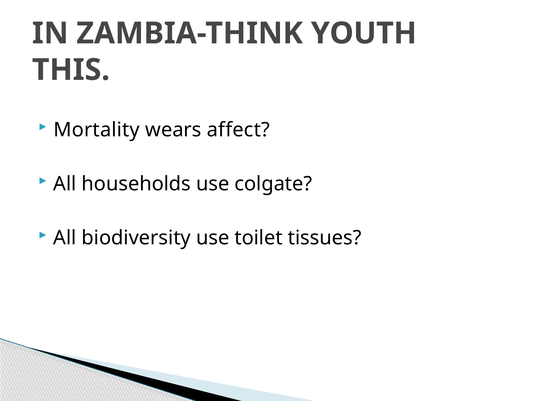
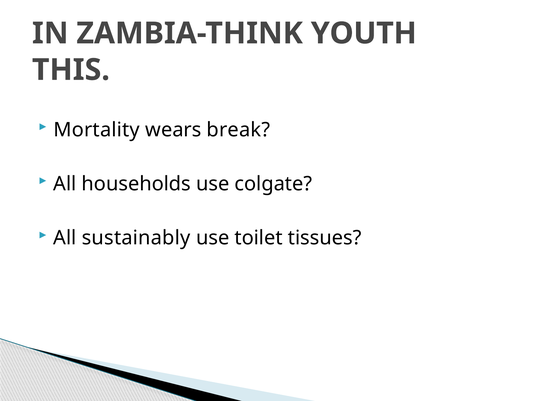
affect: affect -> break
biodiversity: biodiversity -> sustainably
